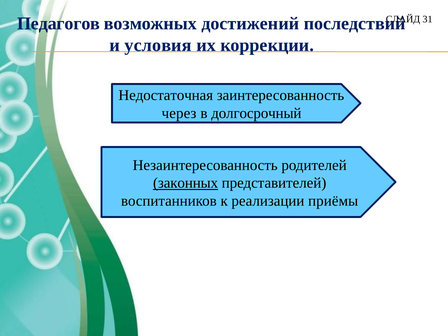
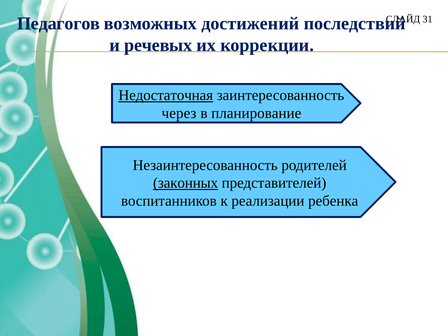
условия: условия -> речевых
Недостаточная underline: none -> present
долгосрочный: долгосрочный -> планирование
приёмы: приёмы -> ребенка
